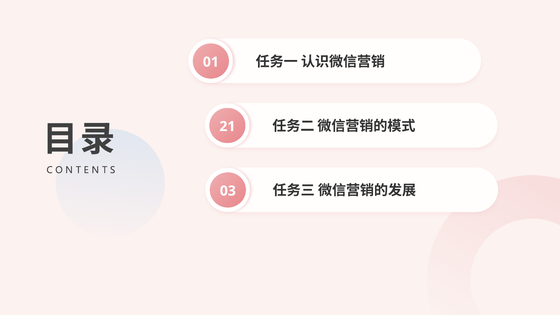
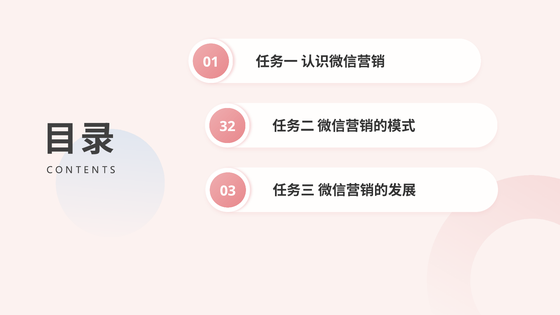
21: 21 -> 32
